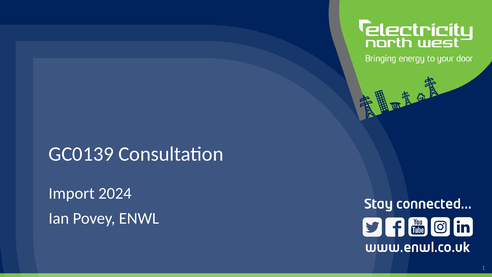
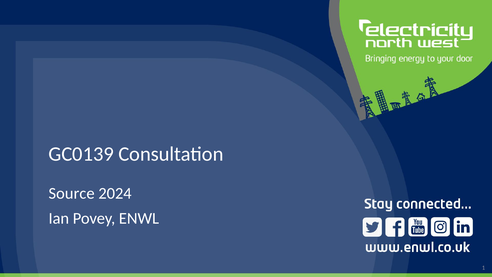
Import: Import -> Source
